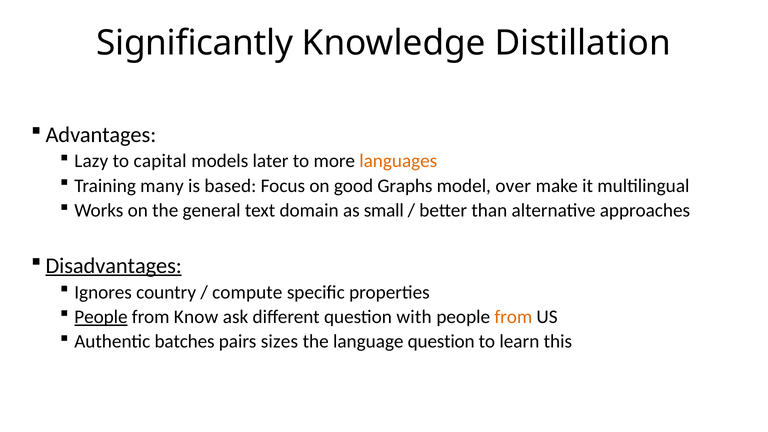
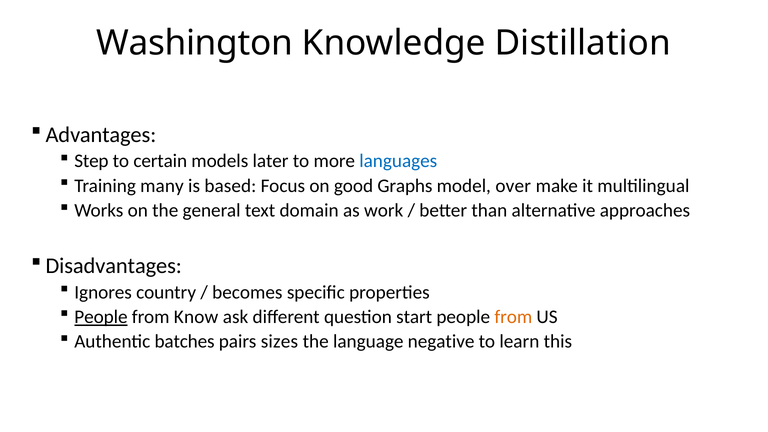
Significantly: Significantly -> Washington
Lazy: Lazy -> Step
capital: capital -> certain
languages colour: orange -> blue
small: small -> work
Disadvantages underline: present -> none
compute: compute -> becomes
with: with -> start
language question: question -> negative
